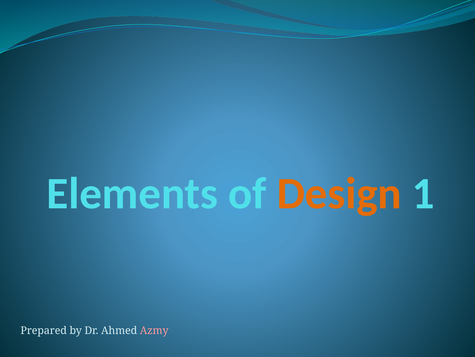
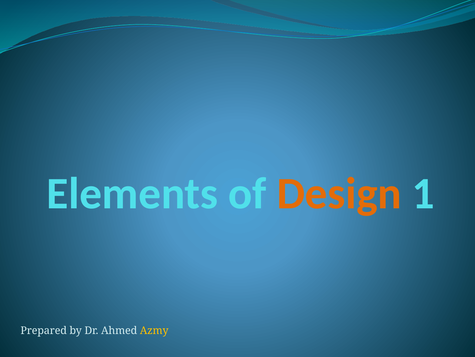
Azmy colour: pink -> yellow
